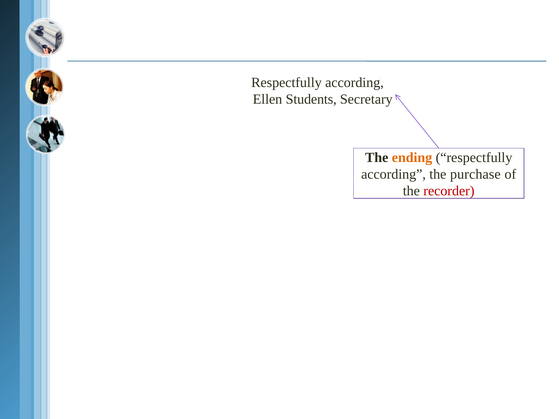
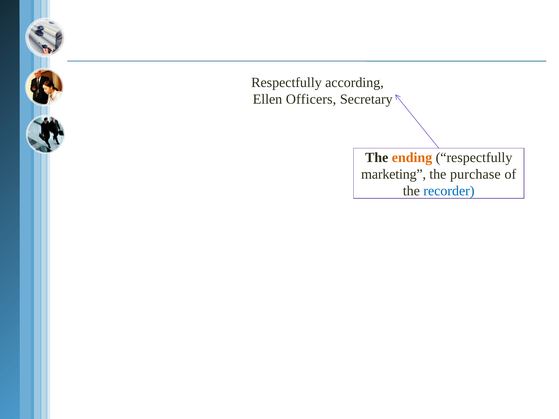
Students: Students -> Officers
according at (394, 174): according -> marketing
recorder colour: red -> blue
